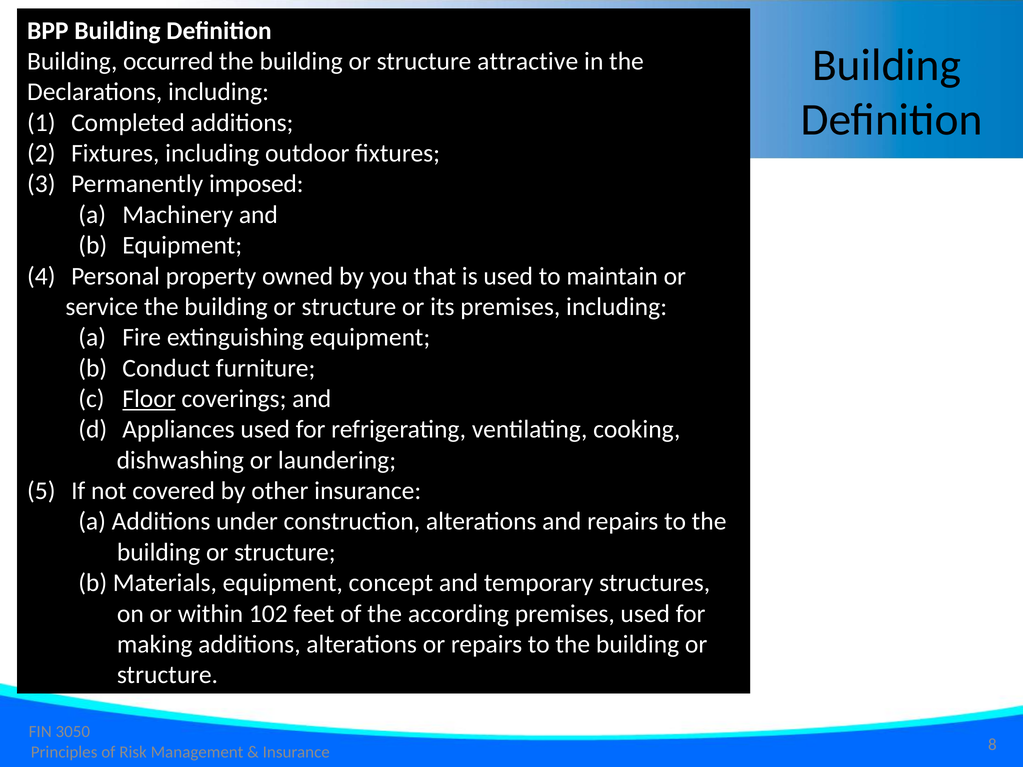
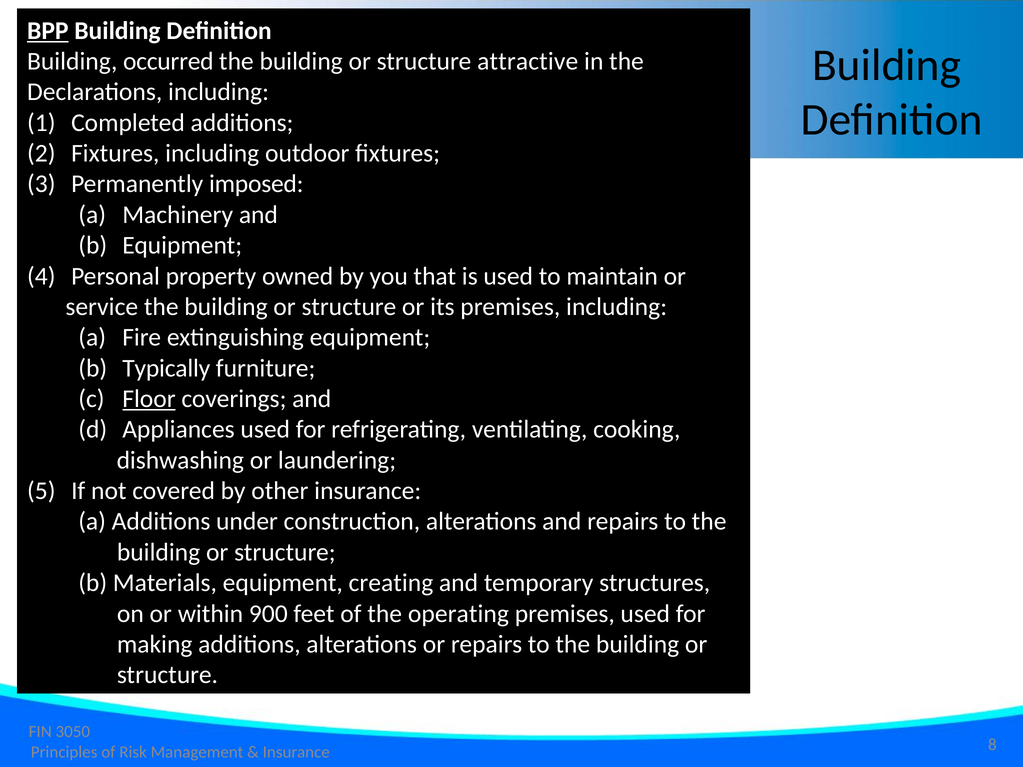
BPP underline: none -> present
Conduct: Conduct -> Typically
concept: concept -> creating
102: 102 -> 900
according: according -> operating
